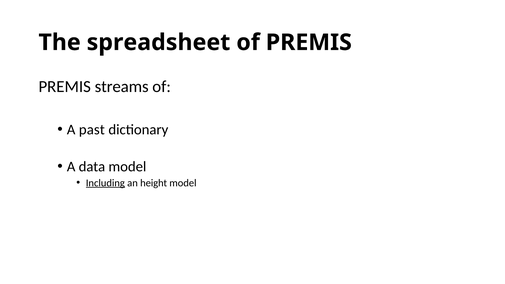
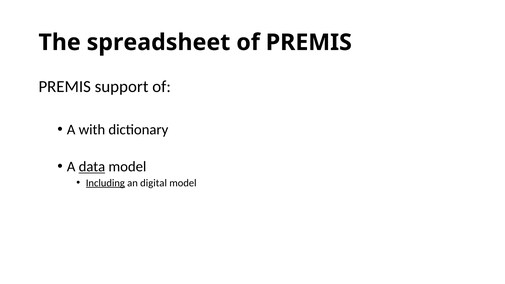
streams: streams -> support
past: past -> with
data underline: none -> present
height: height -> digital
